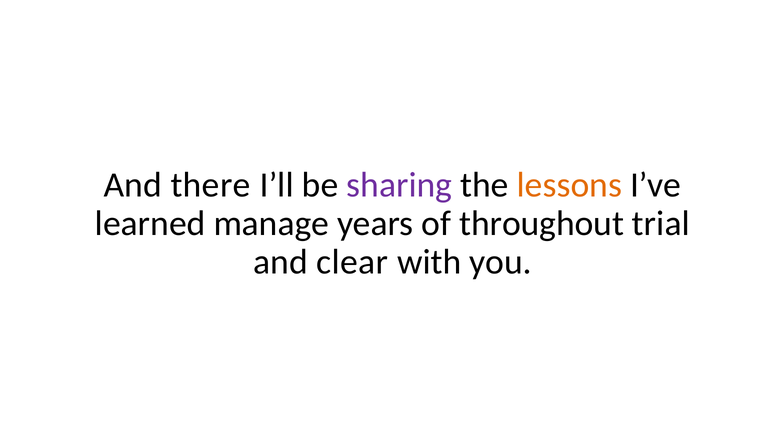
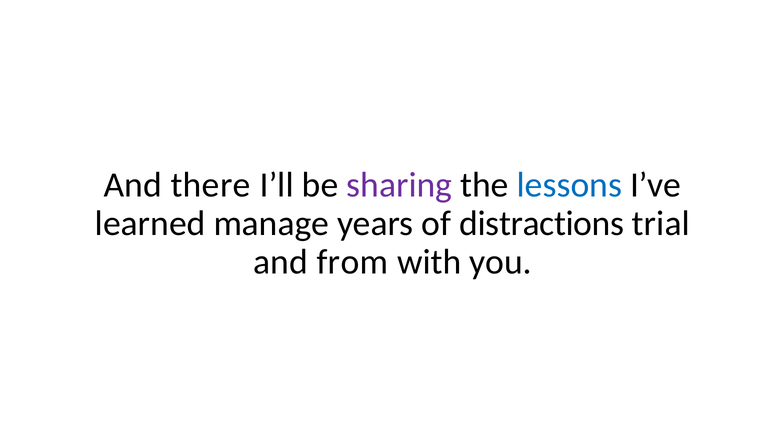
lessons colour: orange -> blue
throughout: throughout -> distractions
clear: clear -> from
